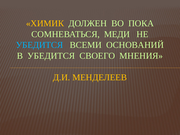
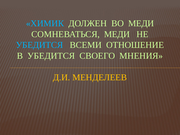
ХИМИК colour: yellow -> light blue
ВО ПОКА: ПОКА -> МЕДИ
ОСНОВАНИЙ: ОСНОВАНИЙ -> ОТНОШЕНИЕ
